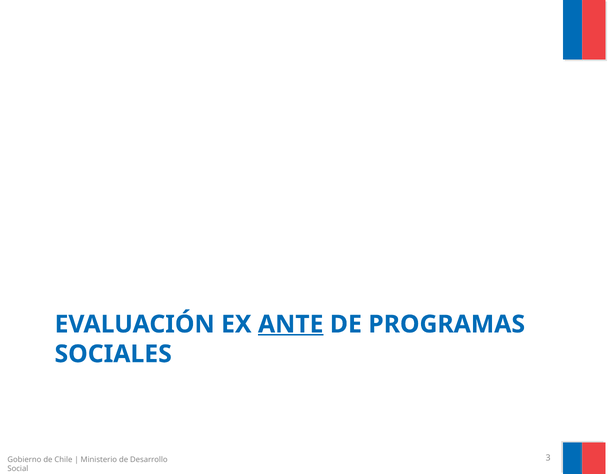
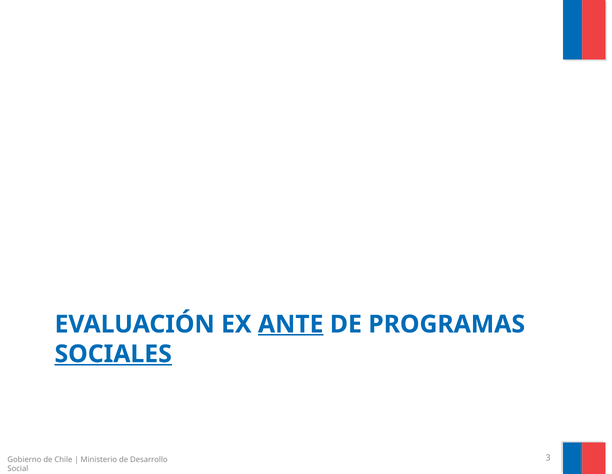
SOCIALES underline: none -> present
